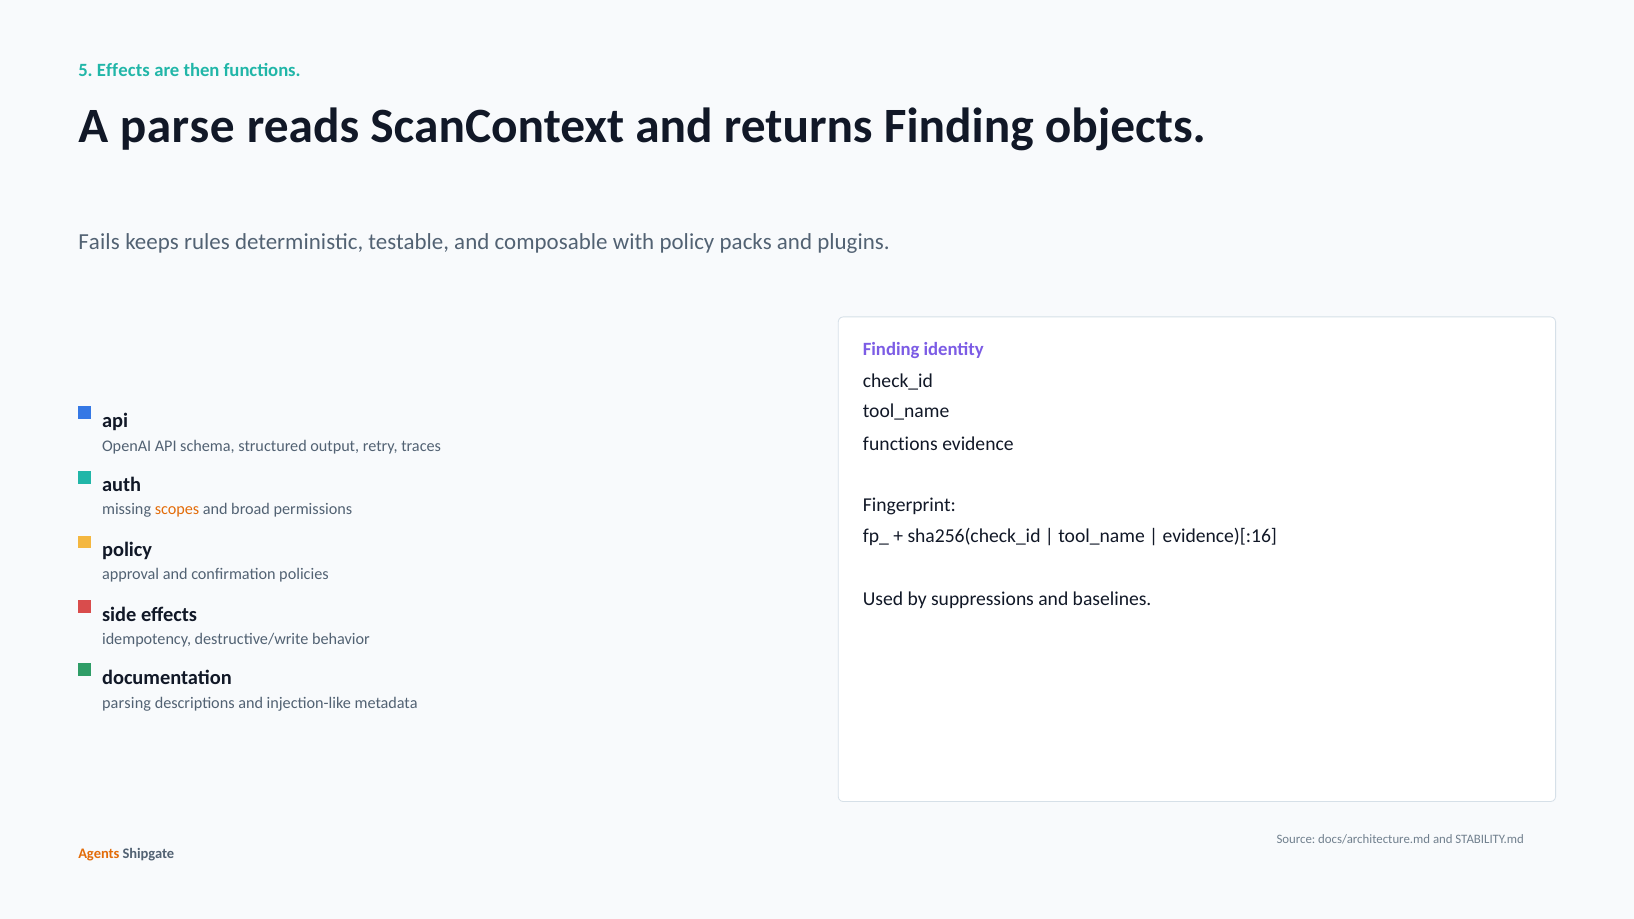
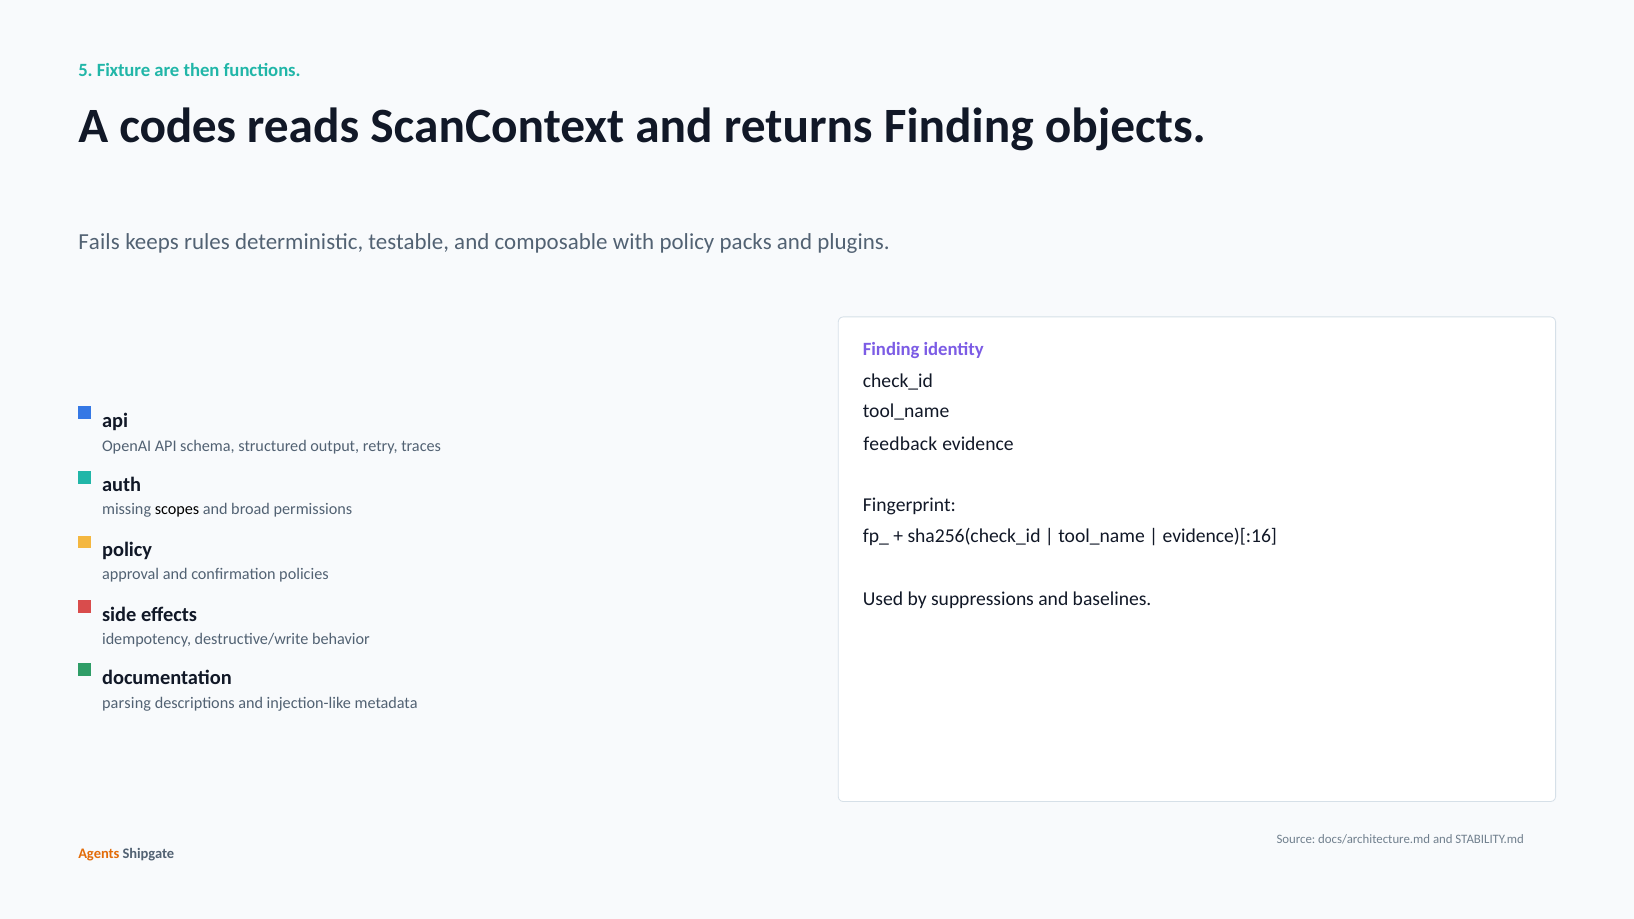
5 Effects: Effects -> Fixture
parse: parse -> codes
functions at (900, 444): functions -> feedback
scopes colour: orange -> black
